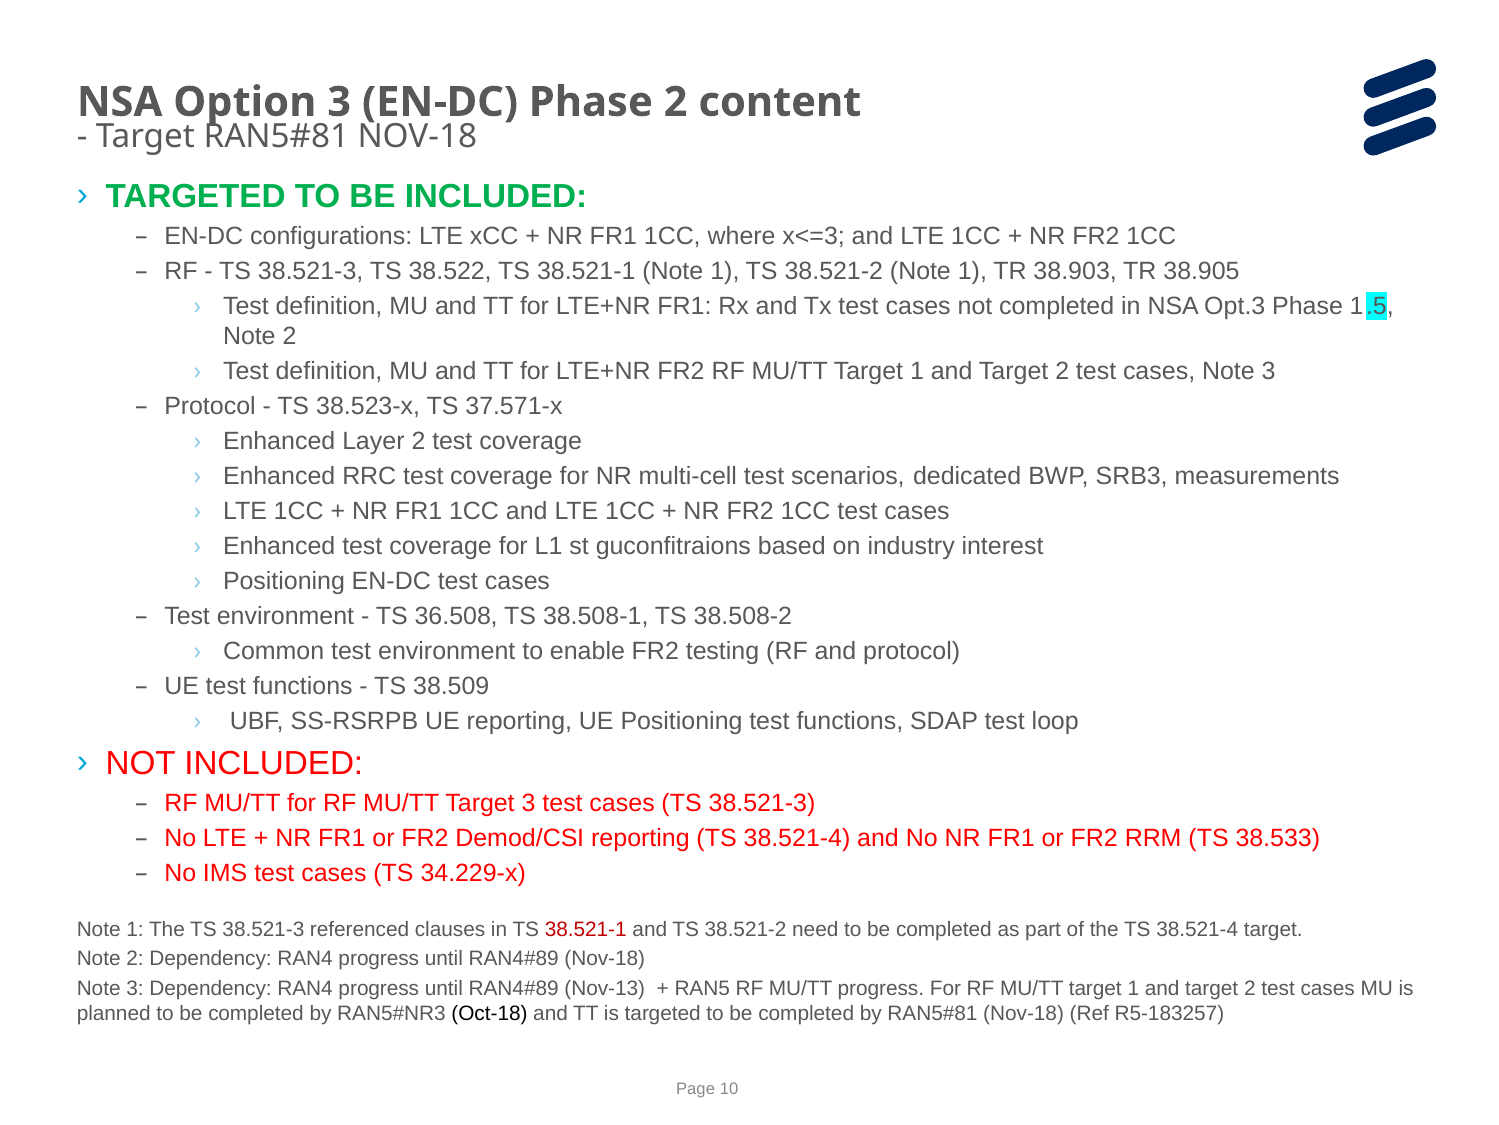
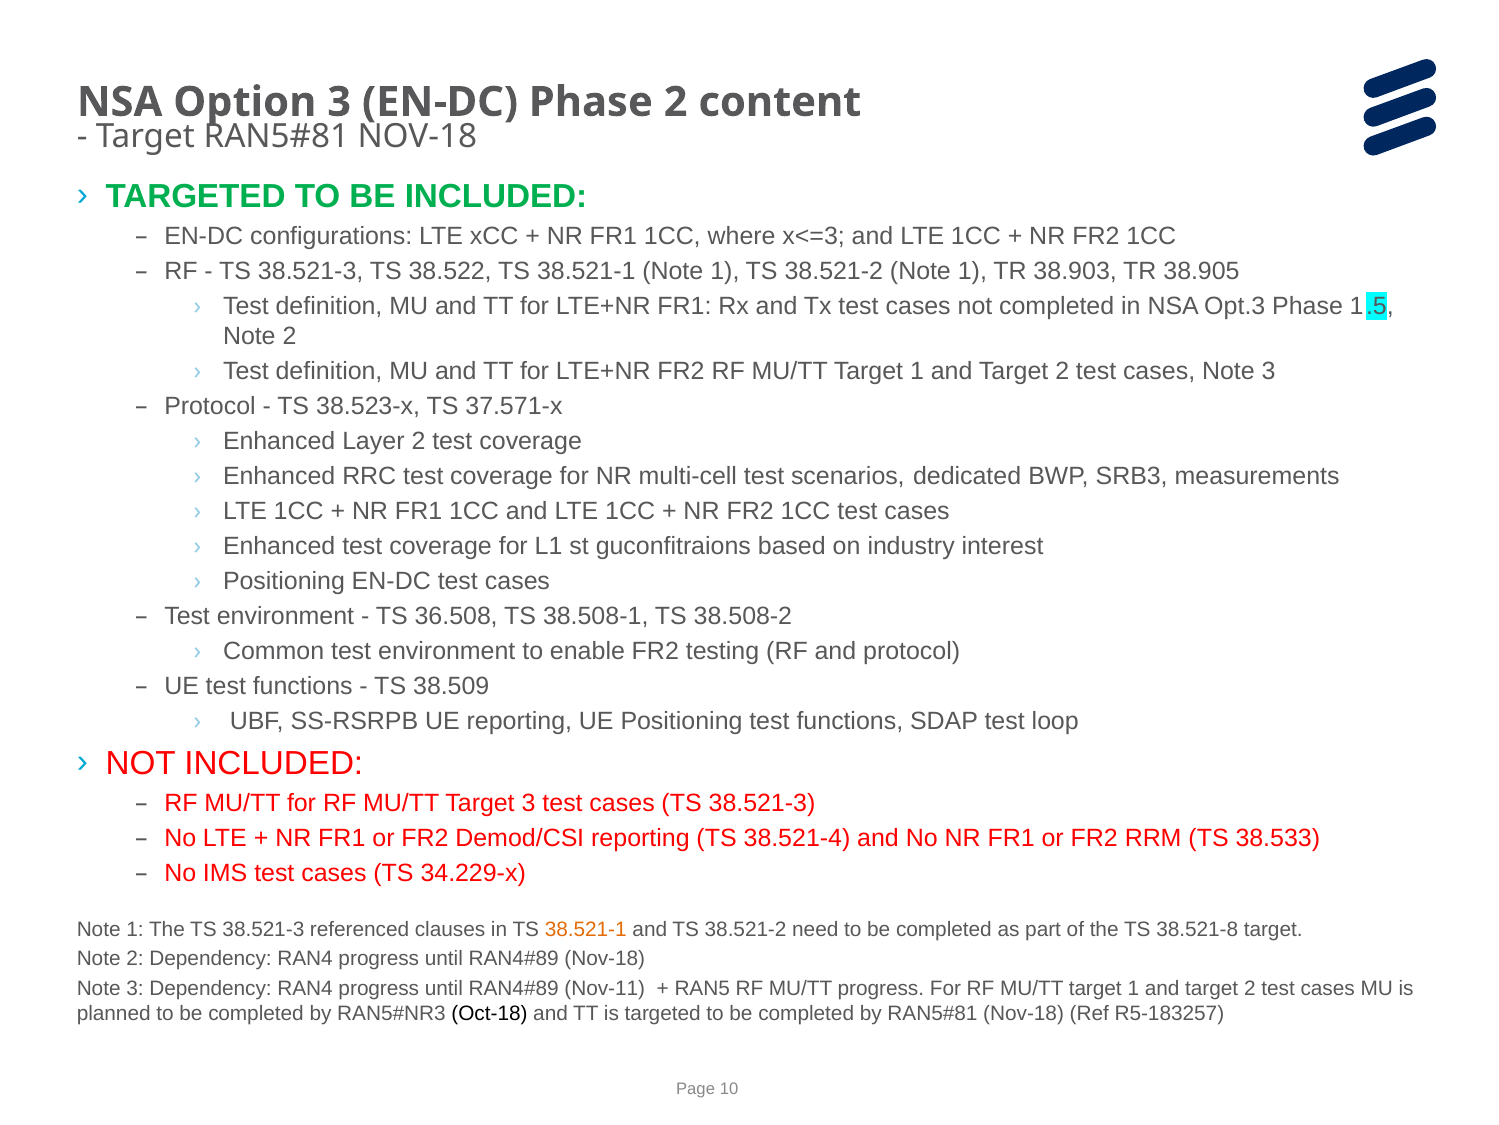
38.521-1 at (586, 929) colour: red -> orange
the TS 38.521-4: 38.521-4 -> 38.521-8
Nov-13: Nov-13 -> Nov-11
